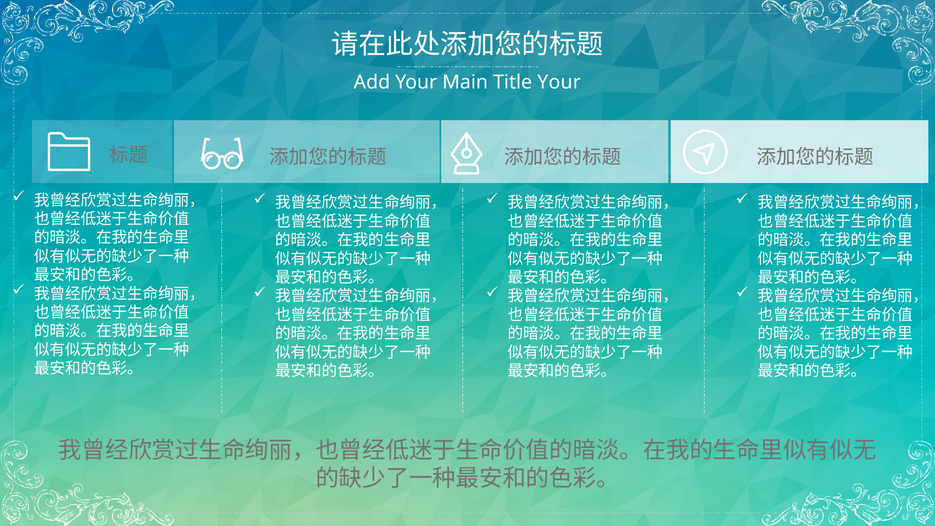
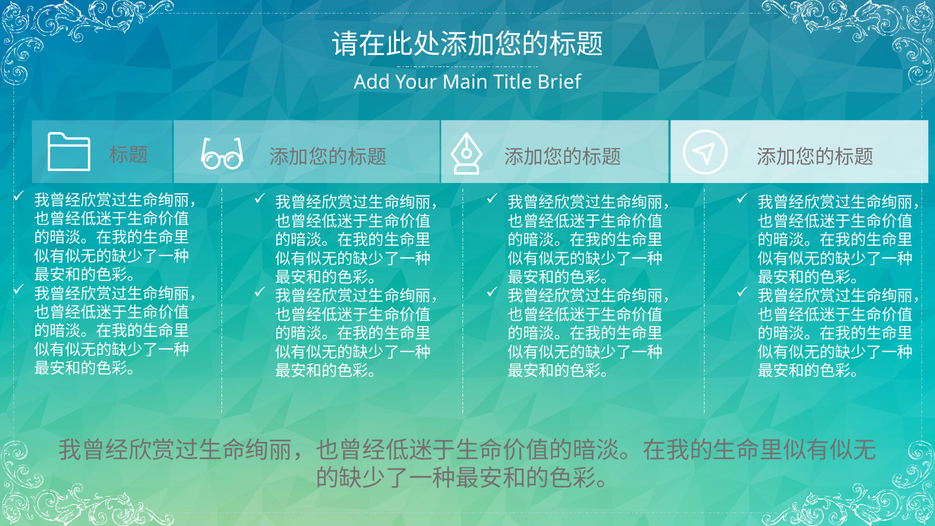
Title Your: Your -> Brief
